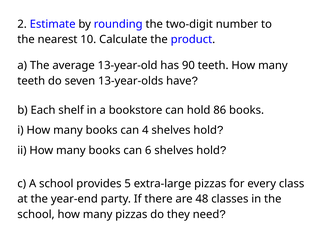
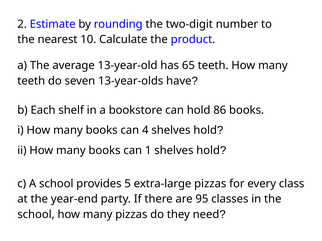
90: 90 -> 65
6: 6 -> 1
48: 48 -> 95
